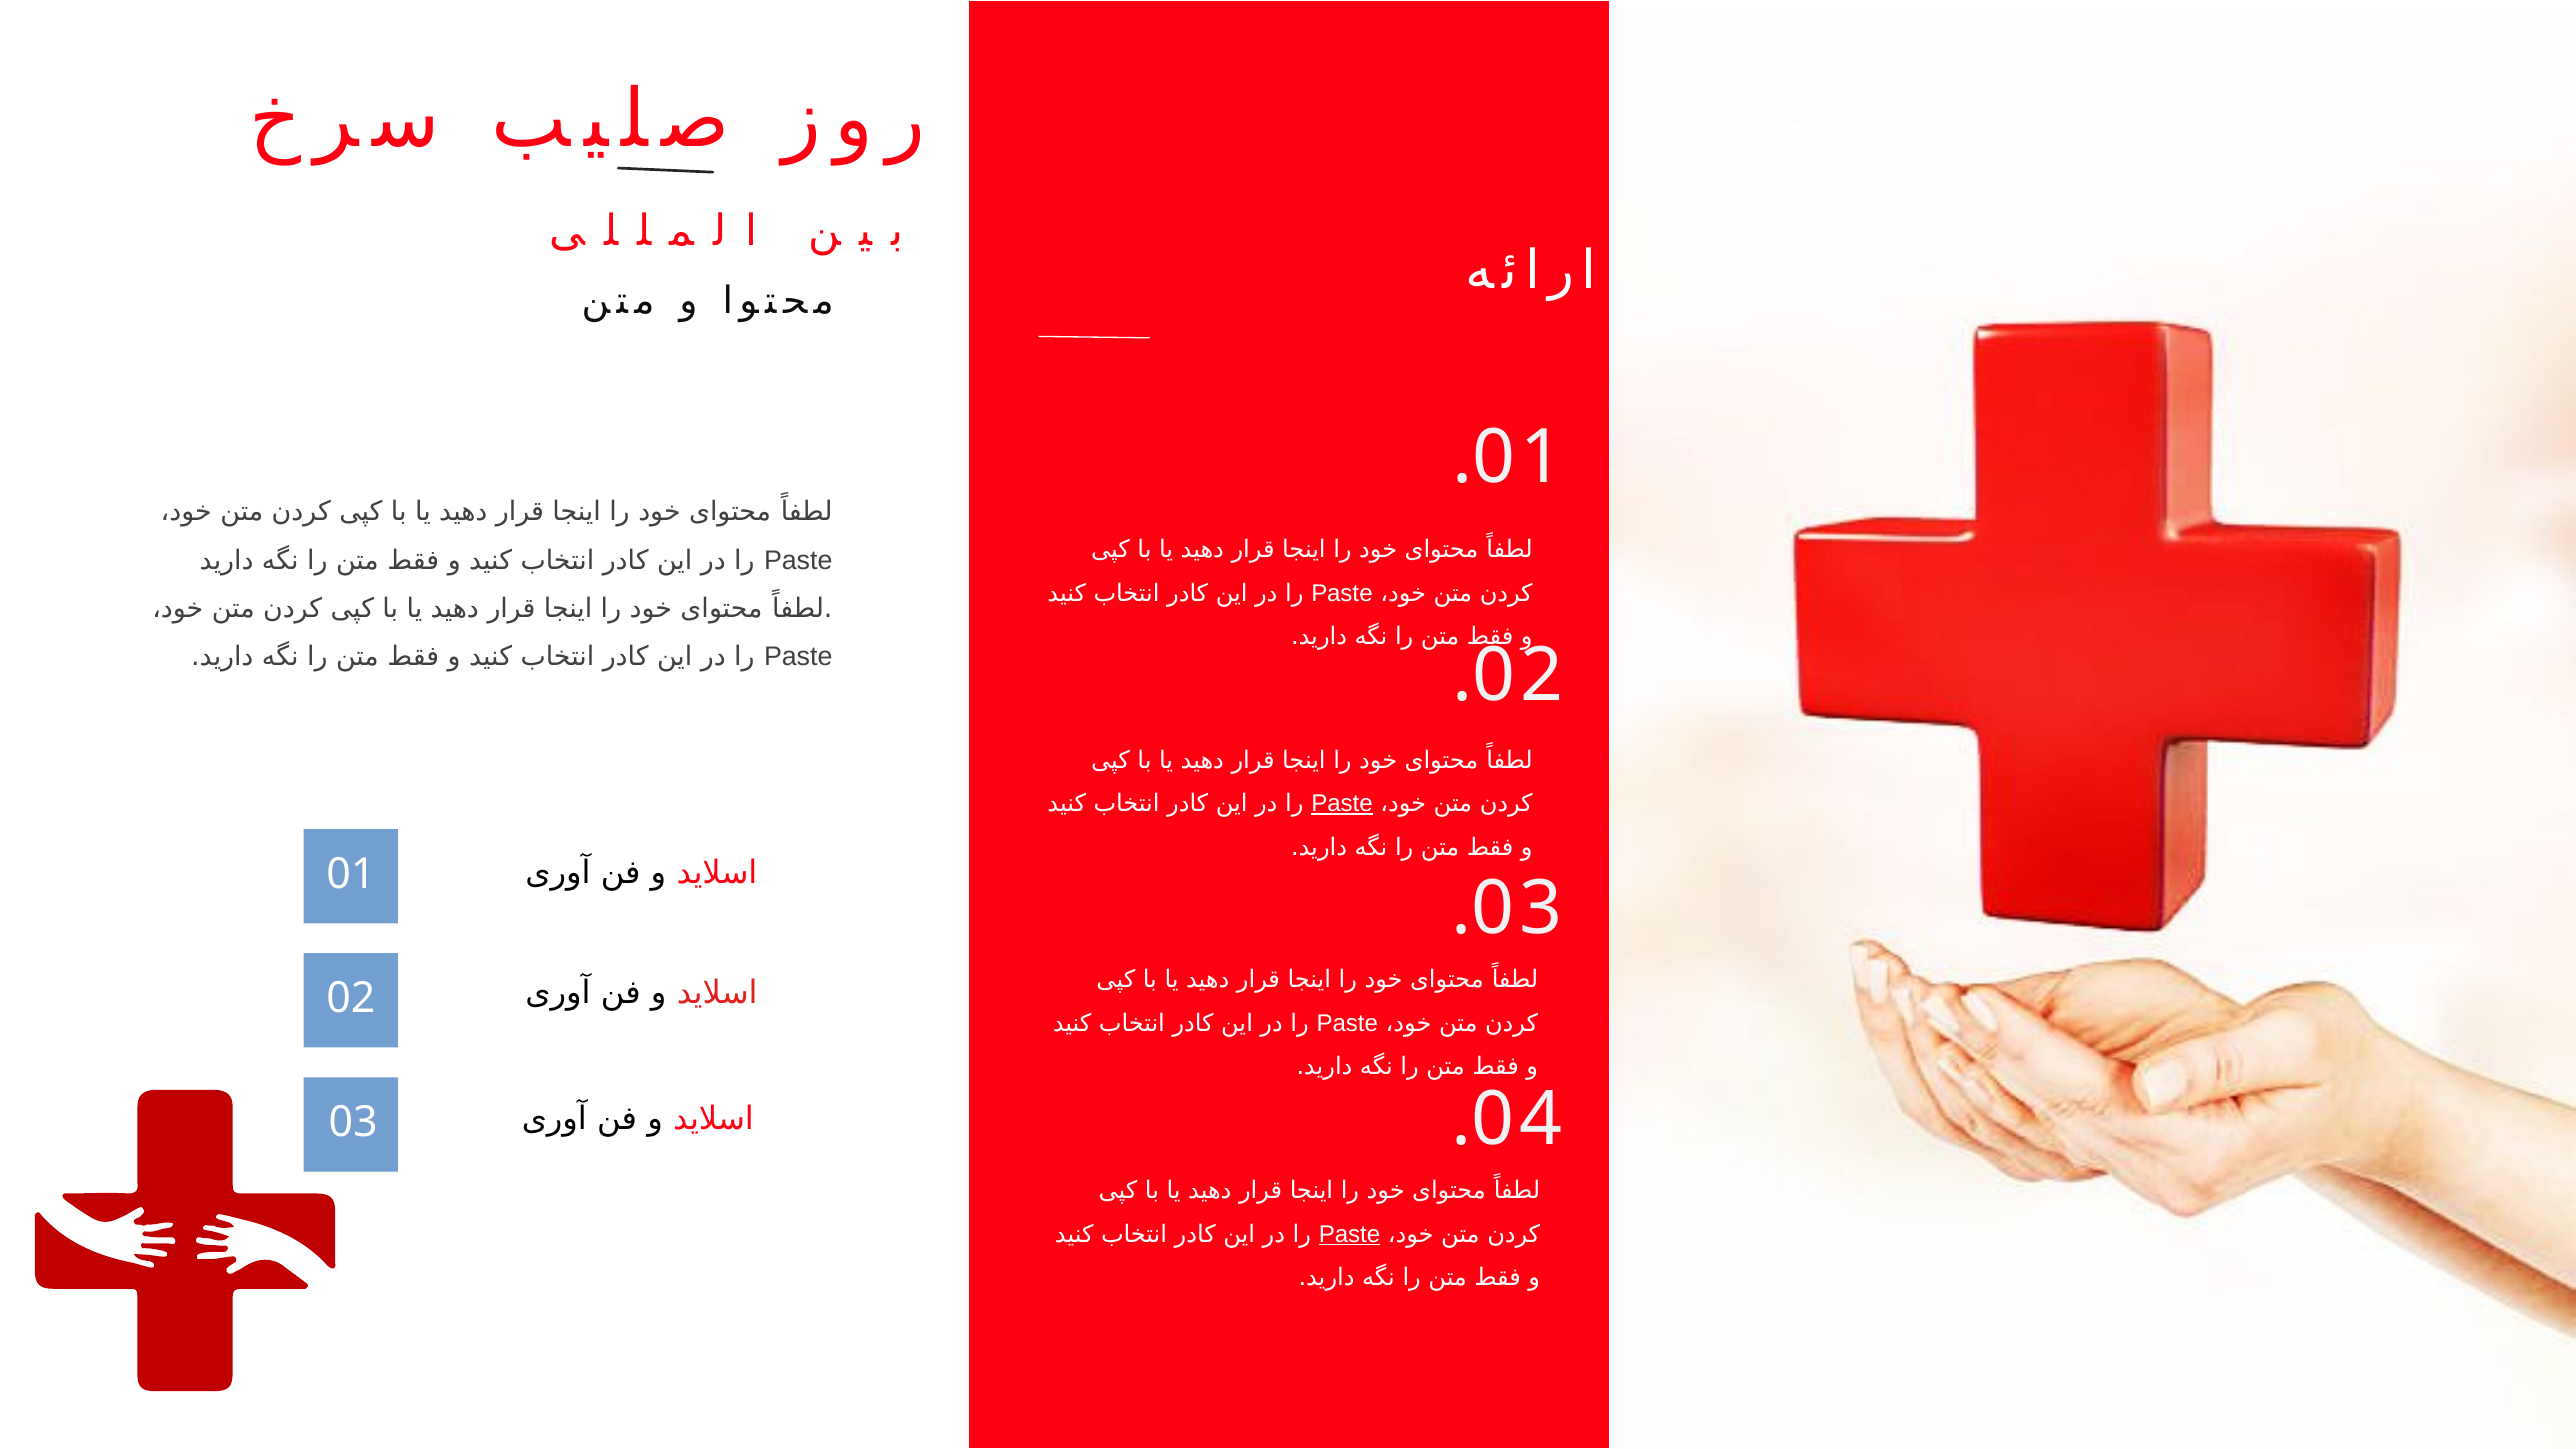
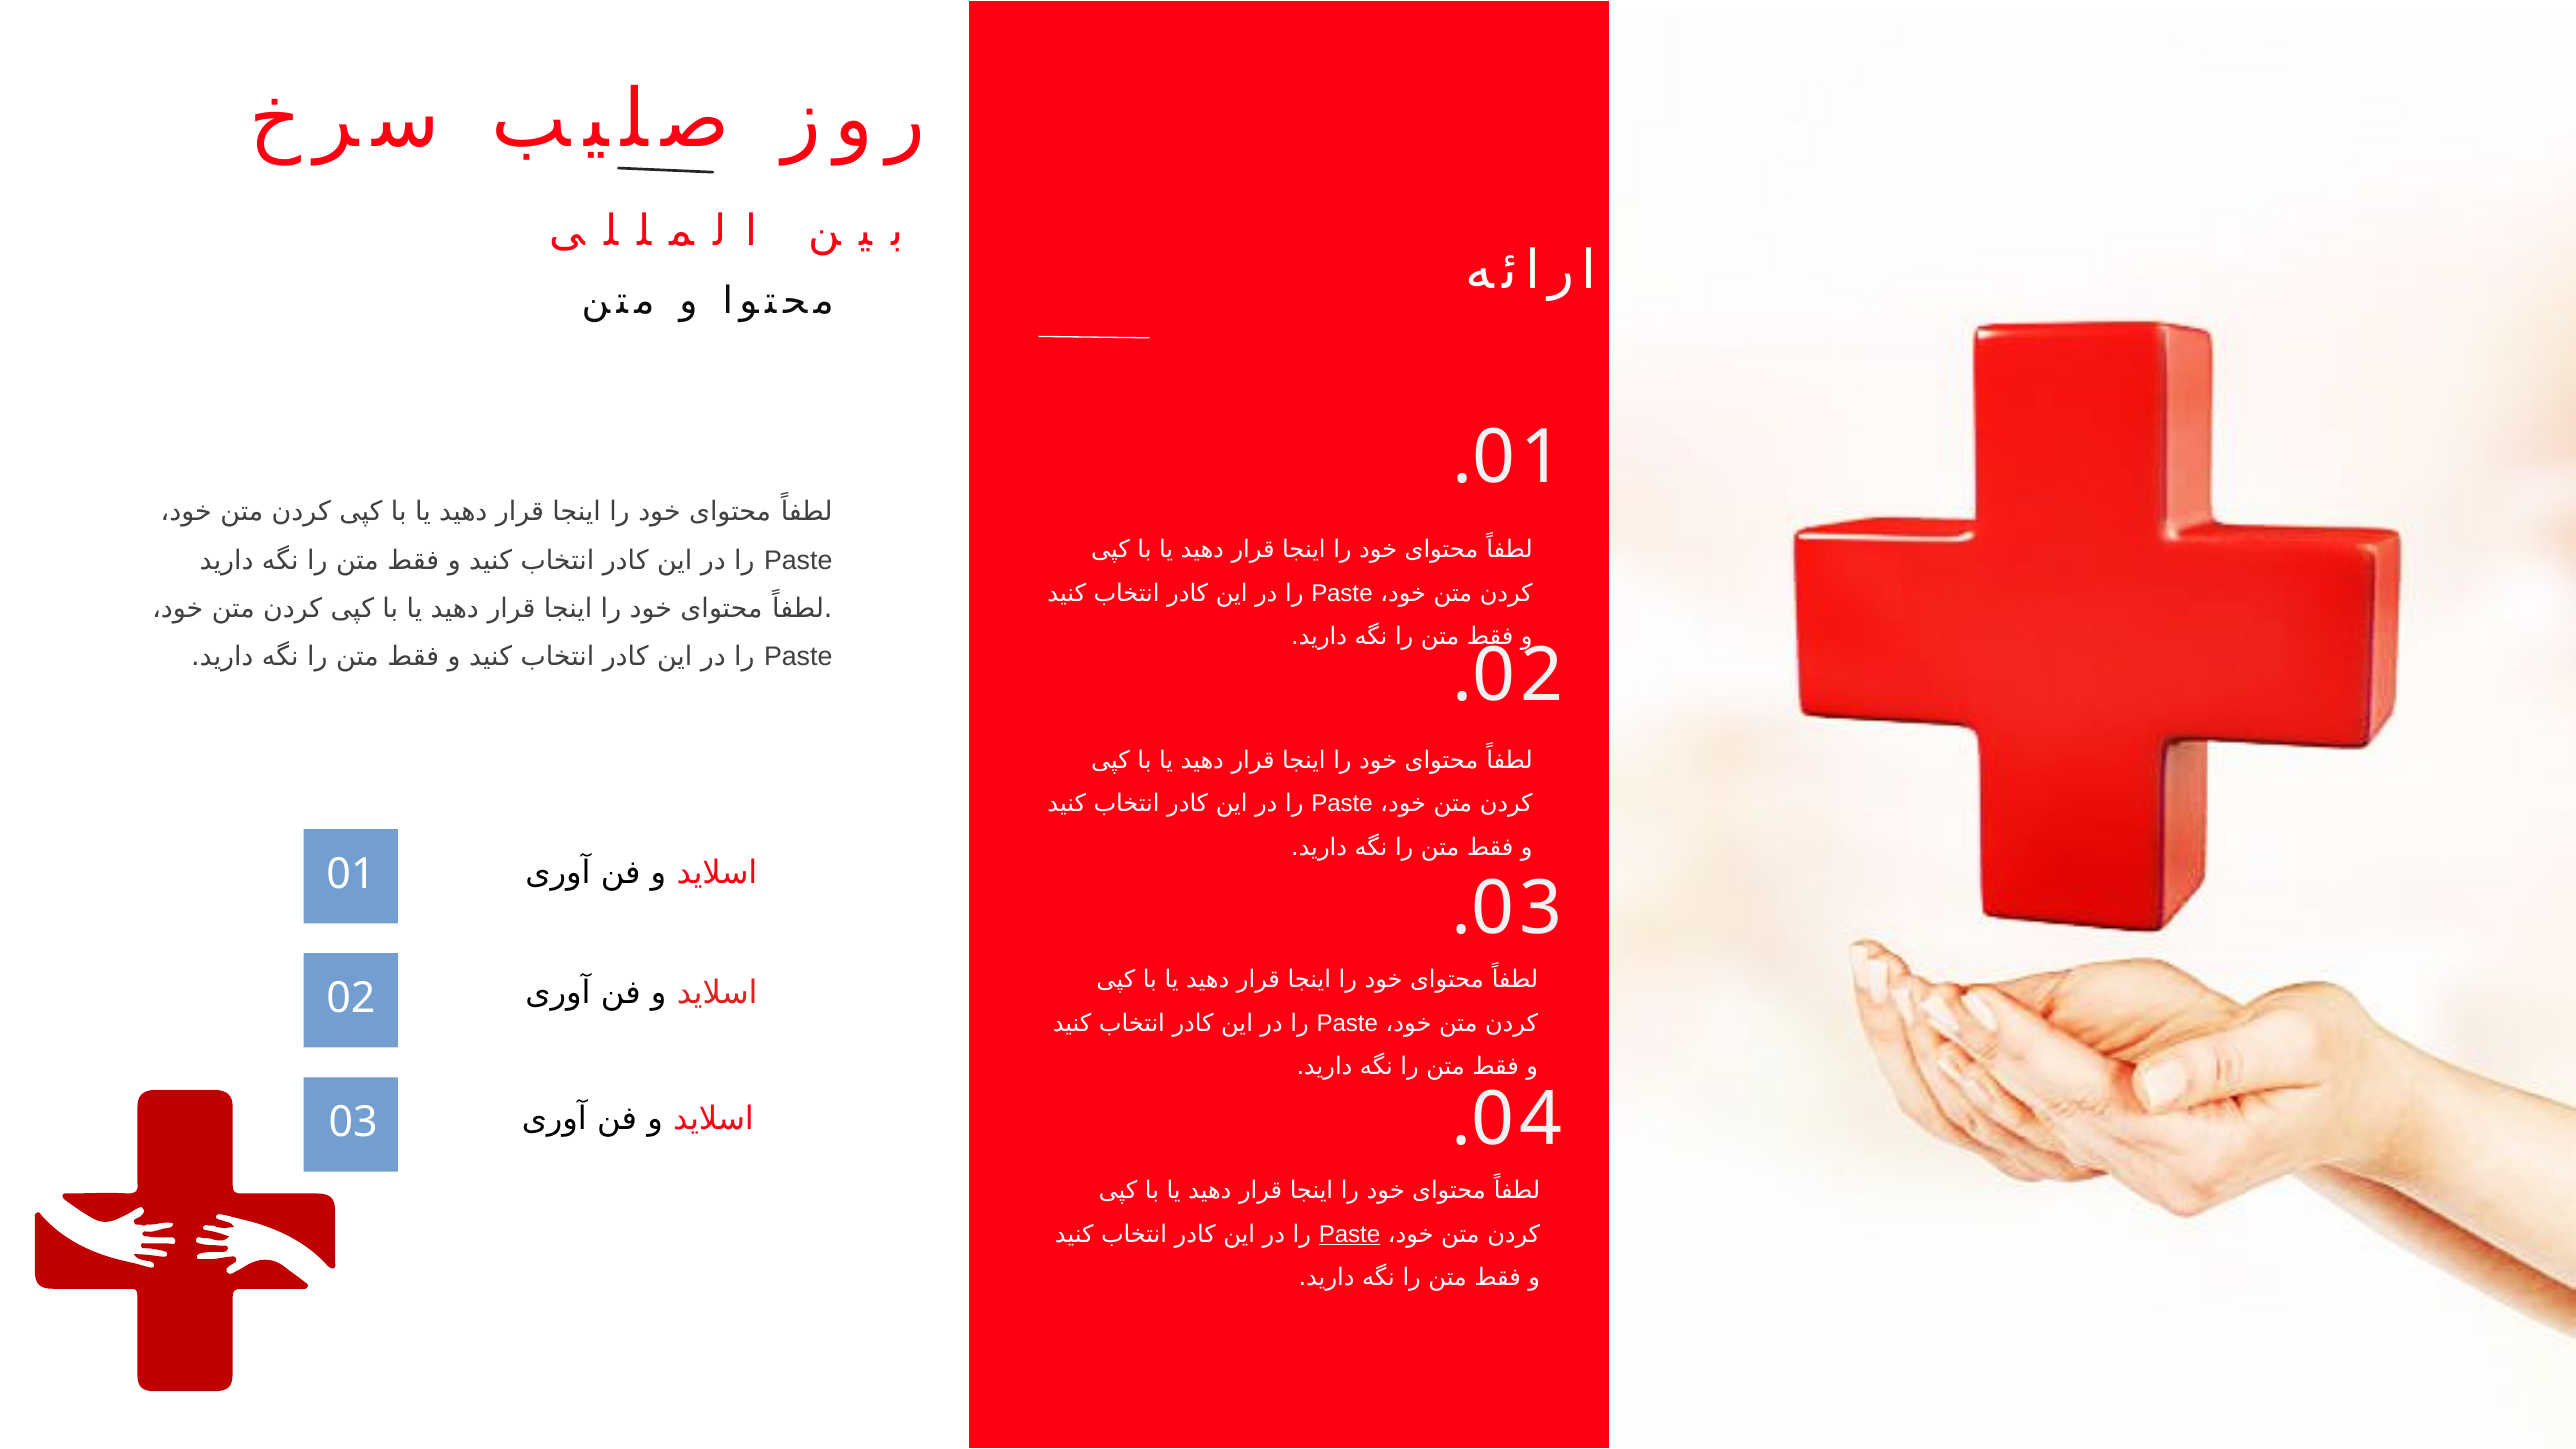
Paste at (1342, 804) underline: present -> none
